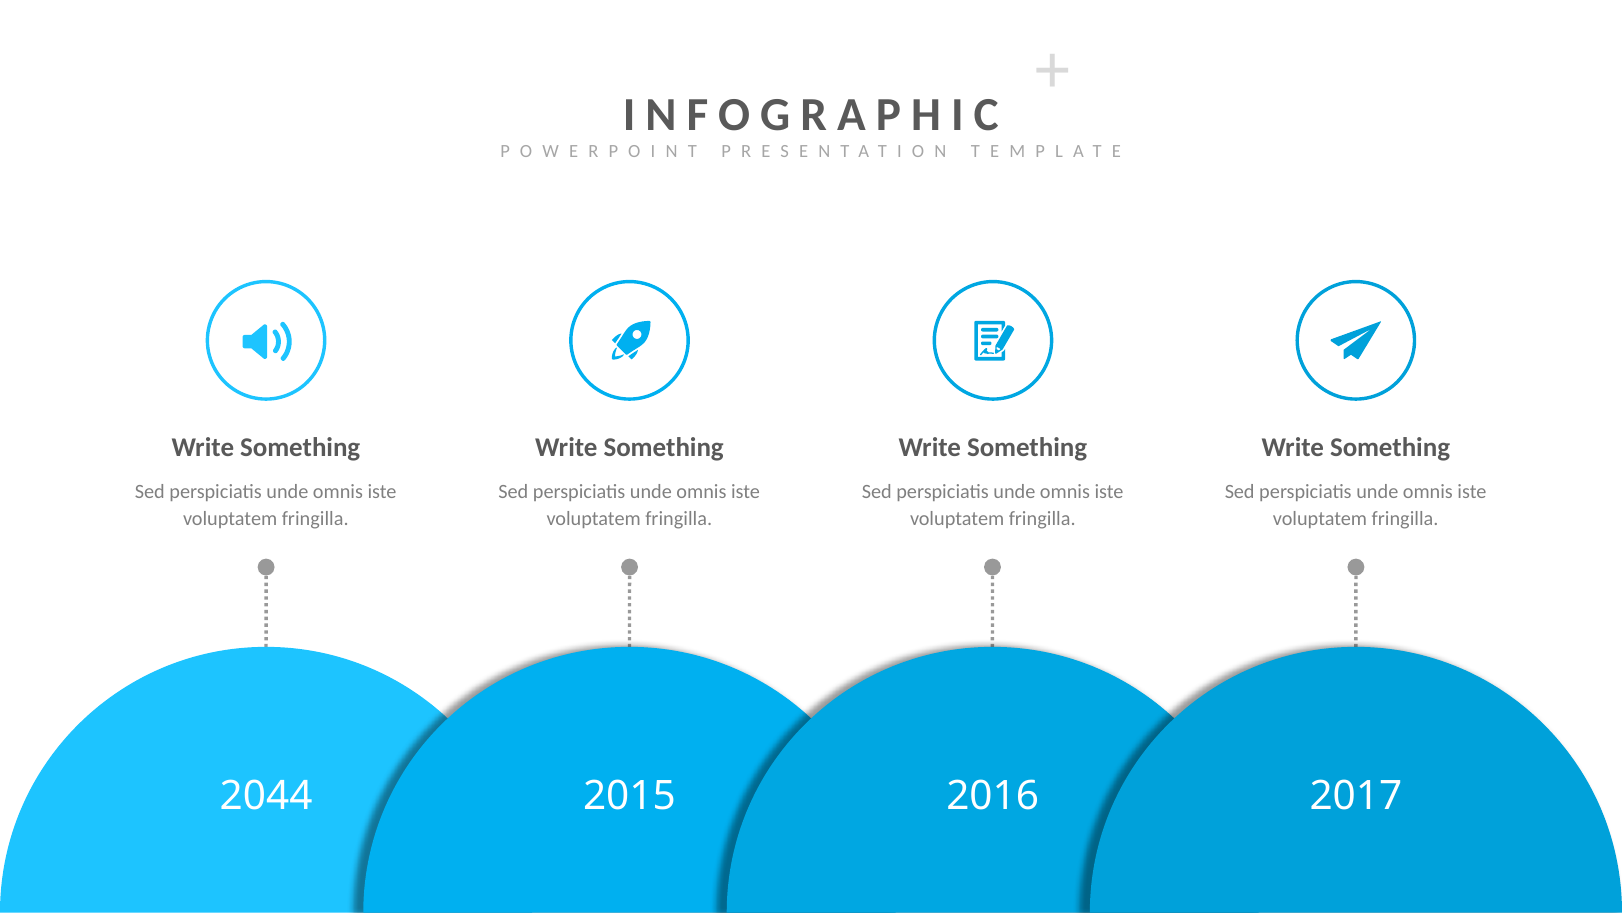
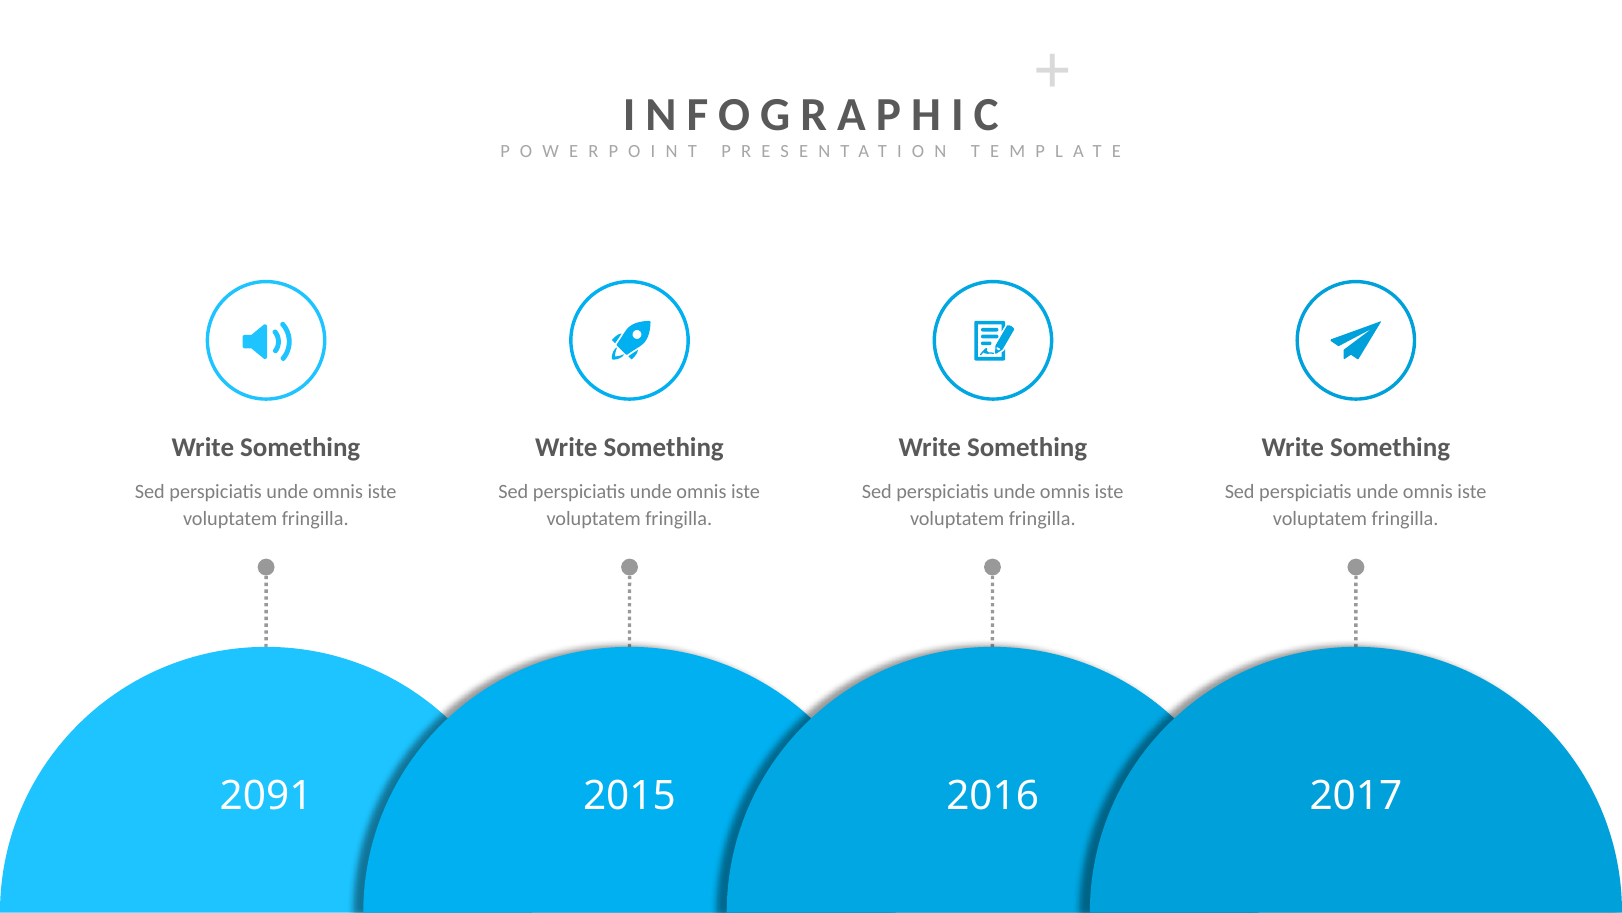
2044: 2044 -> 2091
